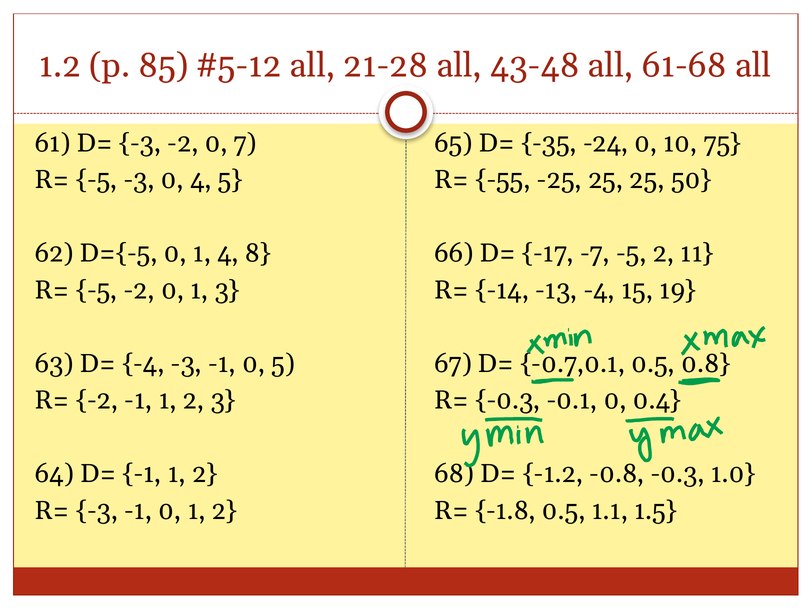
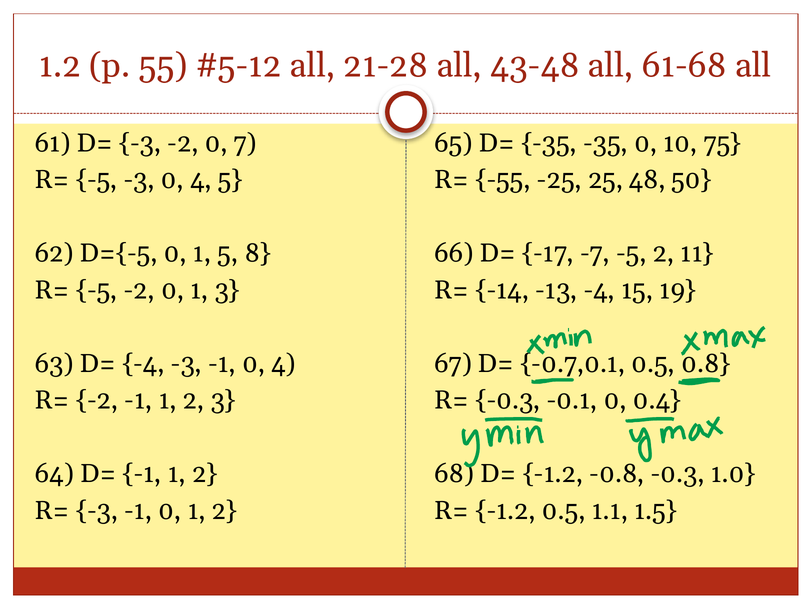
85: 85 -> 55
-35 -24: -24 -> -35
25 25: 25 -> 48
1 4: 4 -> 5
-1 0 5: 5 -> 4
R= -1.8: -1.8 -> -1.2
